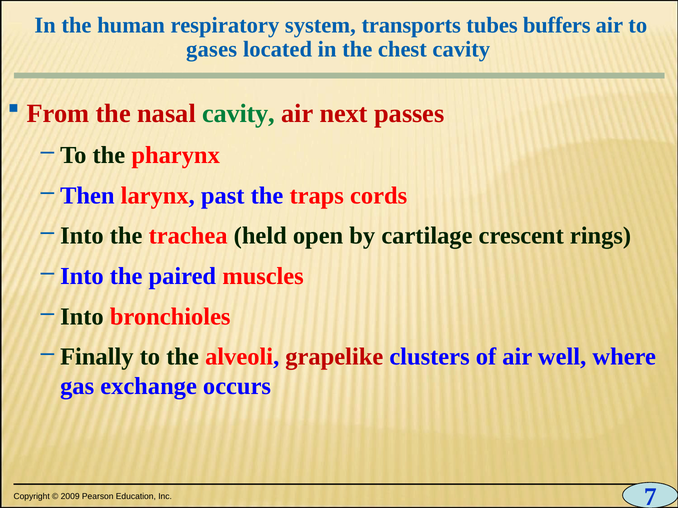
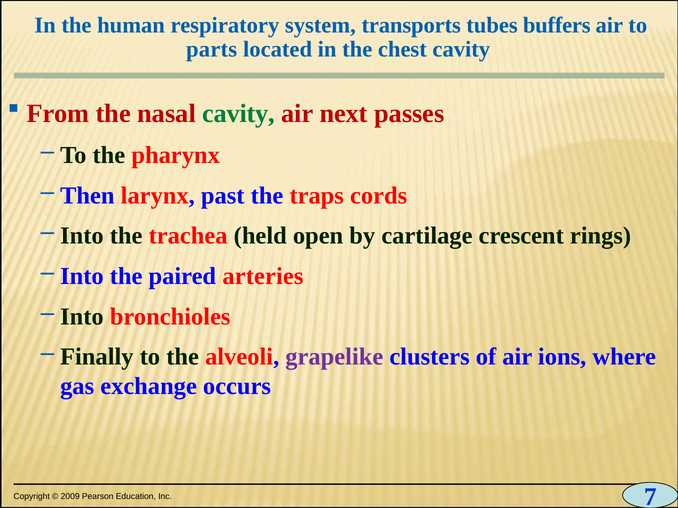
gases: gases -> parts
muscles: muscles -> arteries
grapelike colour: red -> purple
well: well -> ions
